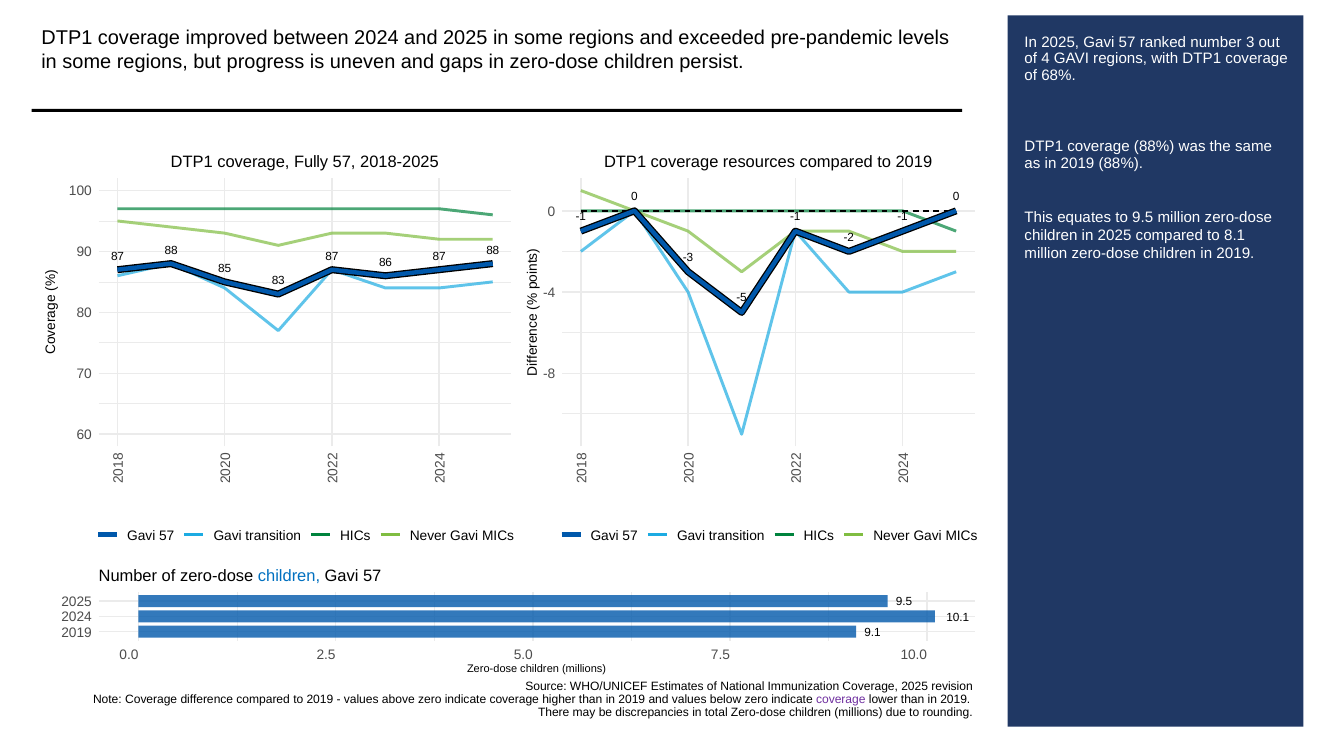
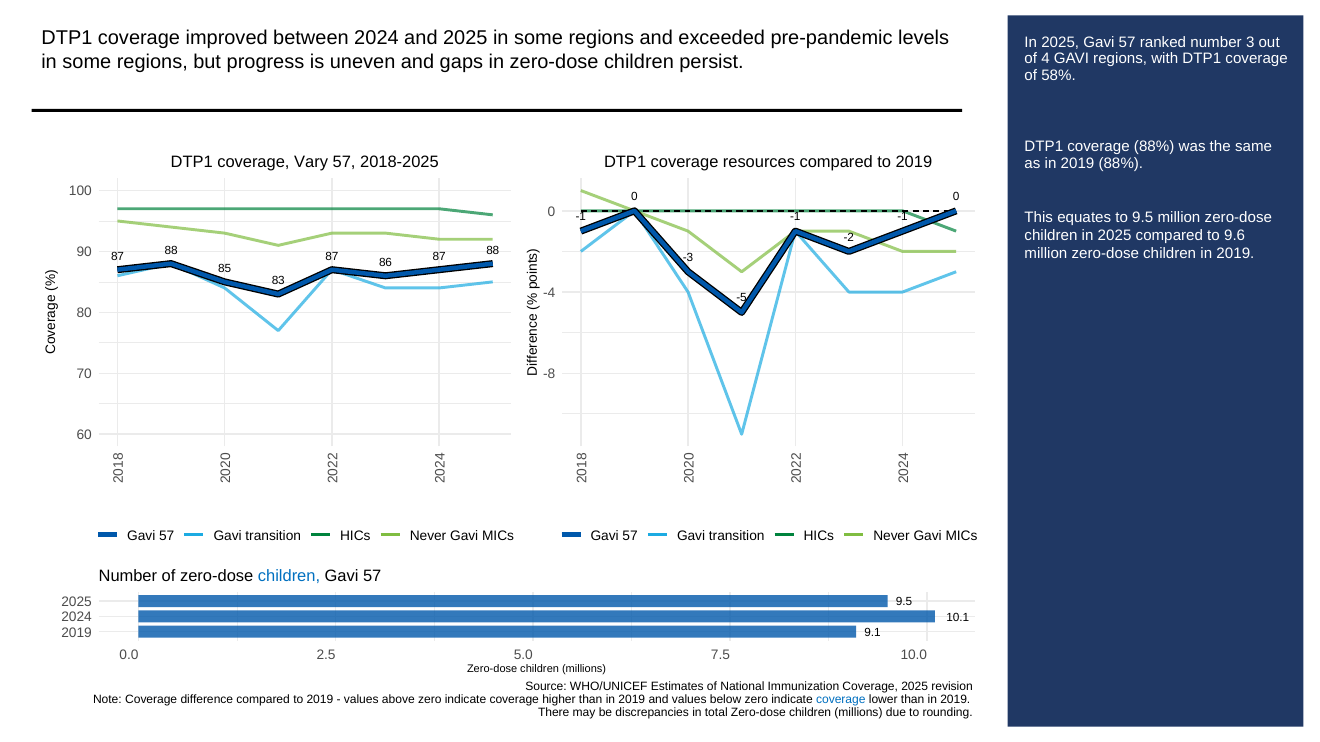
68%: 68% -> 58%
Fully: Fully -> Vary
8.1: 8.1 -> 9.6
coverage at (841, 700) colour: purple -> blue
